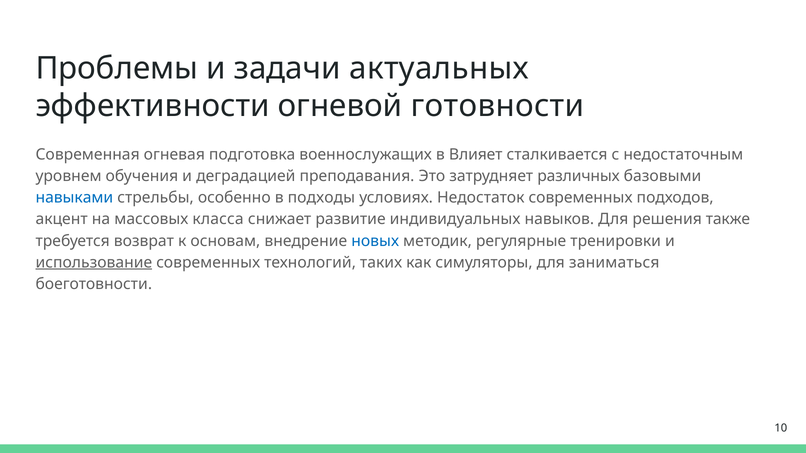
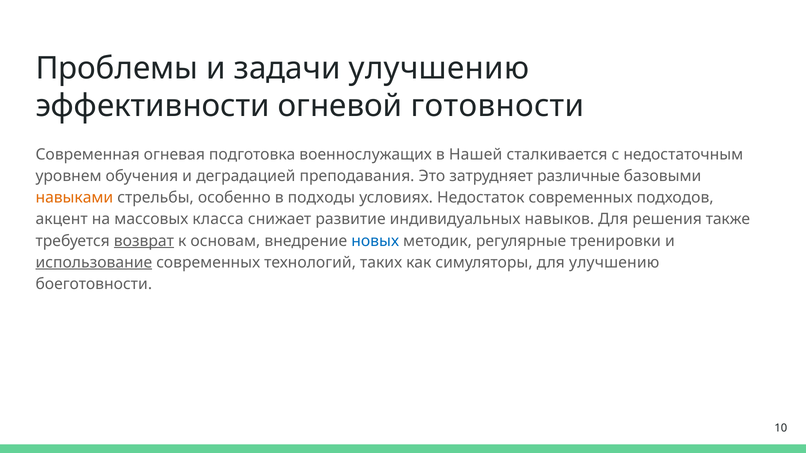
задачи актуальных: актуальных -> улучшению
Влияет: Влияет -> Нашей
различных: различных -> различные
навыками colour: blue -> orange
возврат underline: none -> present
для заниматься: заниматься -> улучшению
